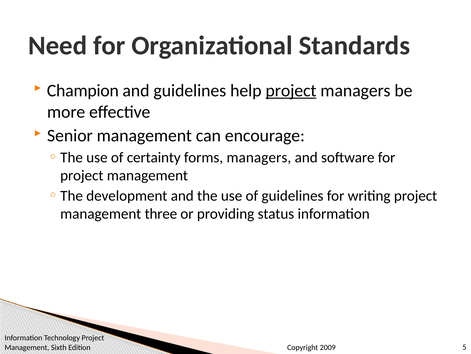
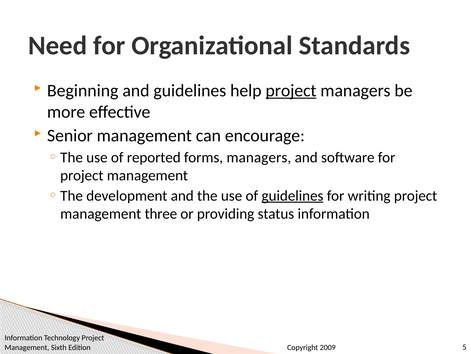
Champion: Champion -> Beginning
certainty: certainty -> reported
guidelines at (292, 195) underline: none -> present
